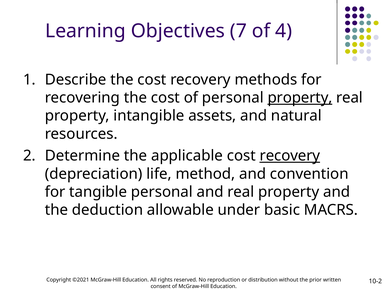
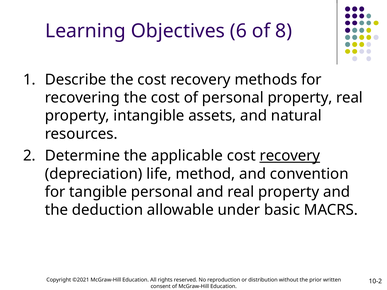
7: 7 -> 6
4: 4 -> 8
property at (300, 98) underline: present -> none
